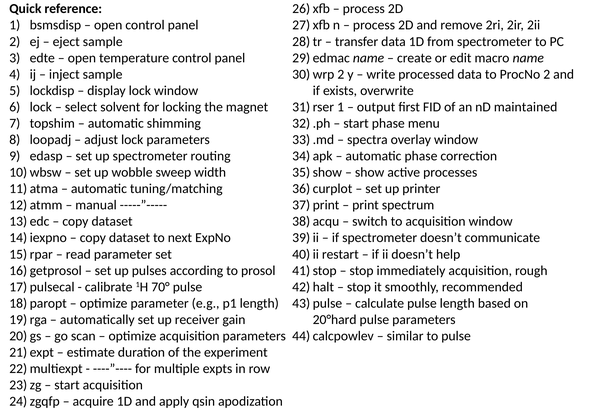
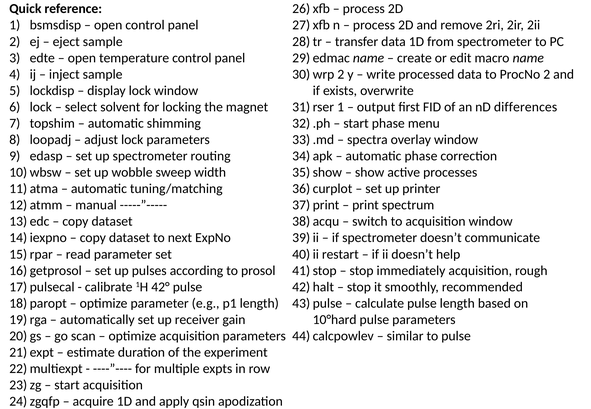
maintained: maintained -> differences
70°: 70° -> 42°
20°hard: 20°hard -> 10°hard
